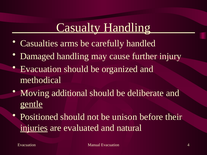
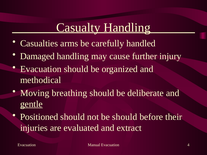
additional: additional -> breathing
be unison: unison -> should
injuries underline: present -> none
natural: natural -> extract
